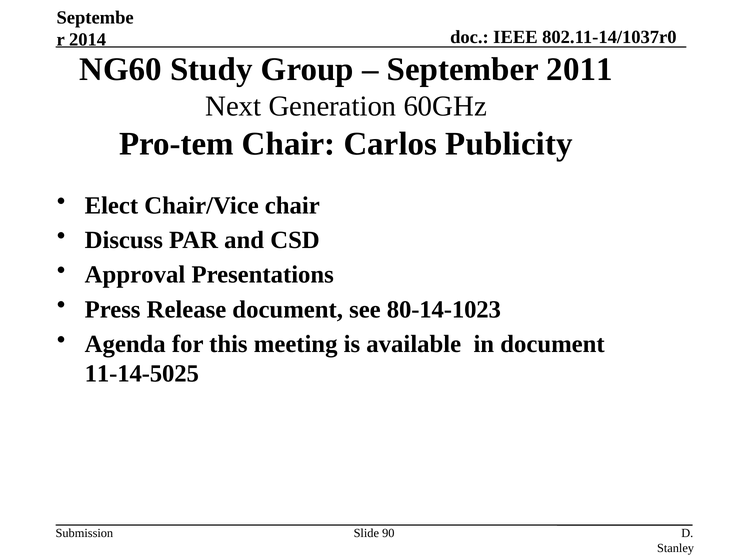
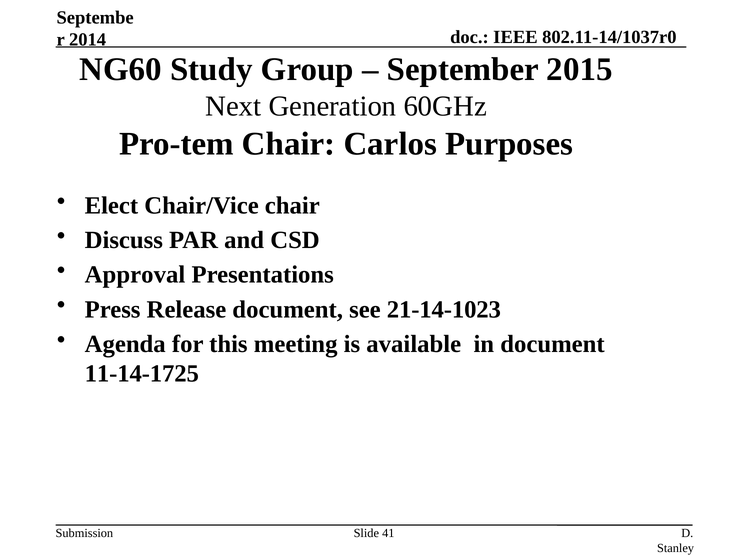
2011: 2011 -> 2015
Publicity: Publicity -> Purposes
80-14-1023: 80-14-1023 -> 21-14-1023
11-14-5025: 11-14-5025 -> 11-14-1725
90: 90 -> 41
